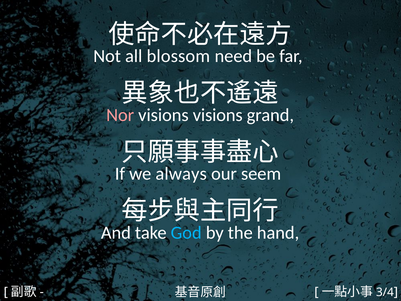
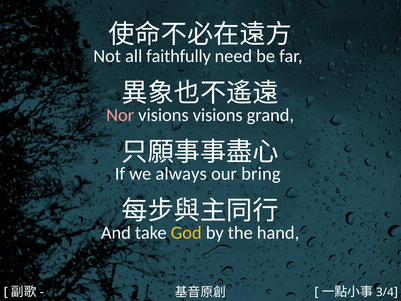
blossom: blossom -> faithfully
seem: seem -> bring
God colour: light blue -> yellow
